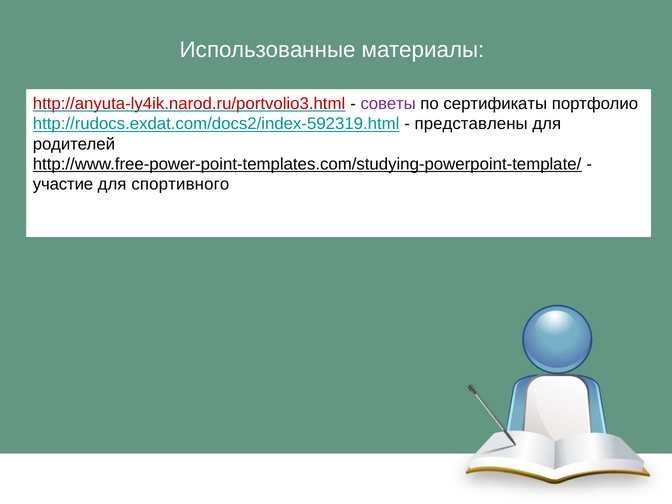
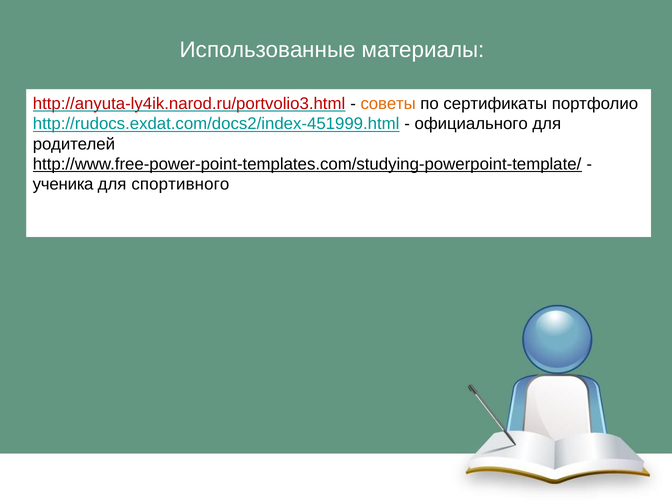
советы colour: purple -> orange
http://rudocs.exdat.com/docs2/index-592319.html: http://rudocs.exdat.com/docs2/index-592319.html -> http://rudocs.exdat.com/docs2/index-451999.html
представлены: представлены -> официального
участие: участие -> ученика
